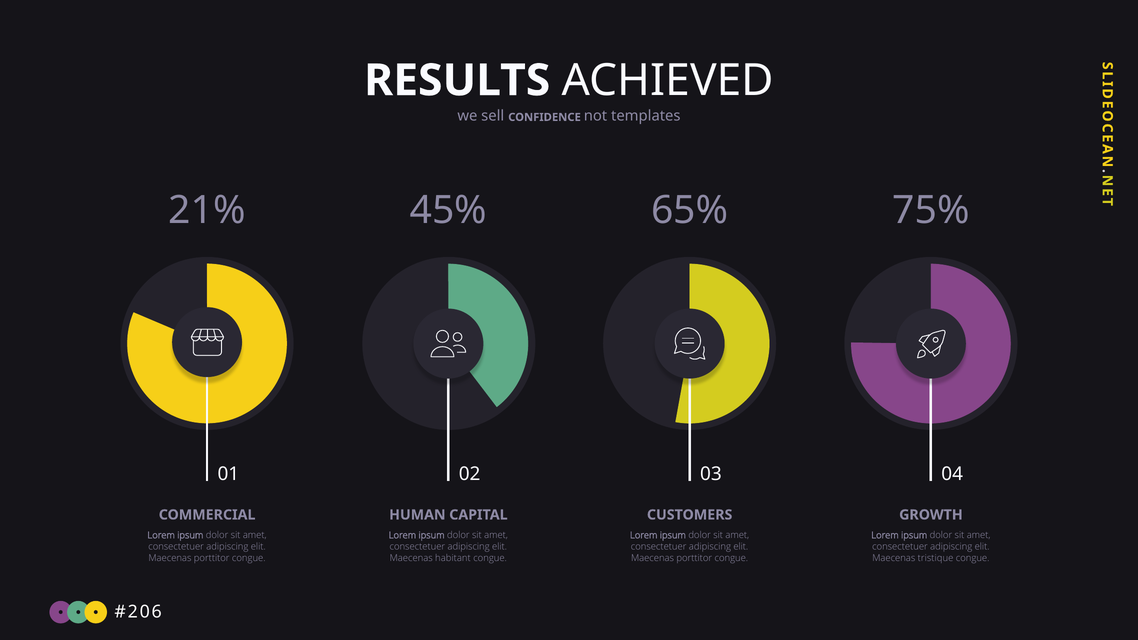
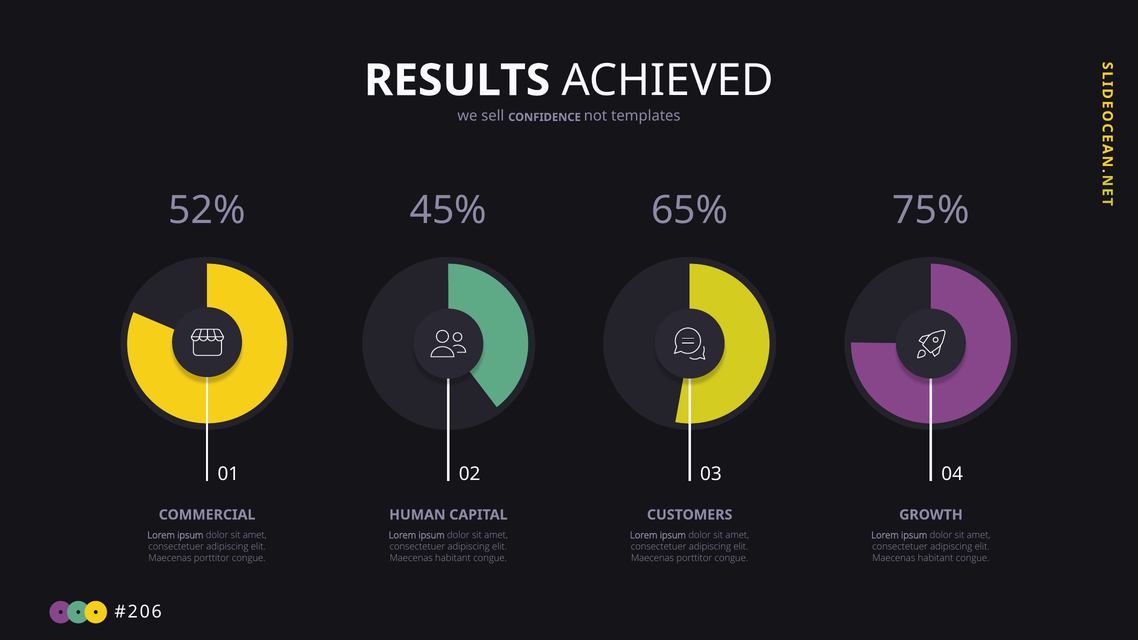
21%: 21% -> 52%
tristique at (936, 558): tristique -> habitant
